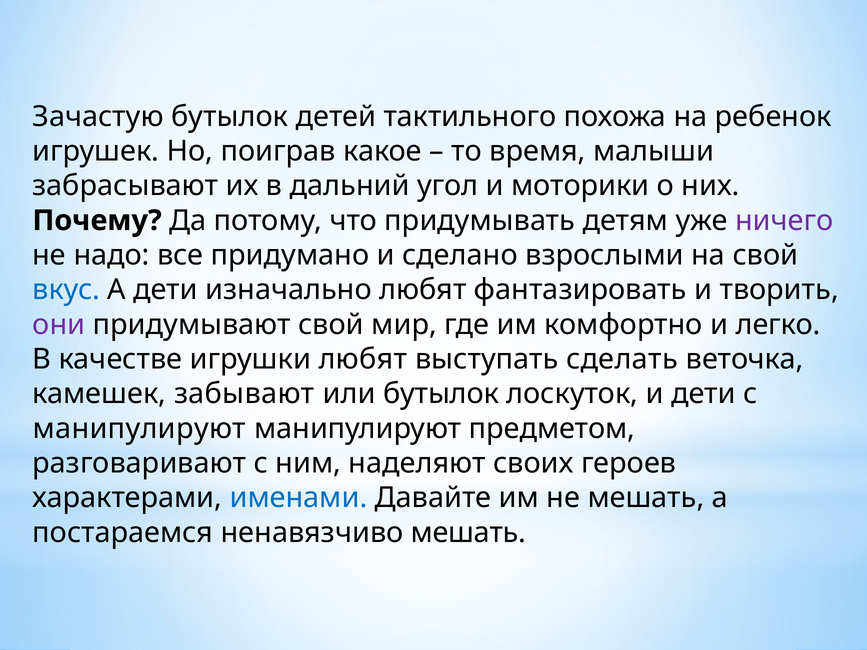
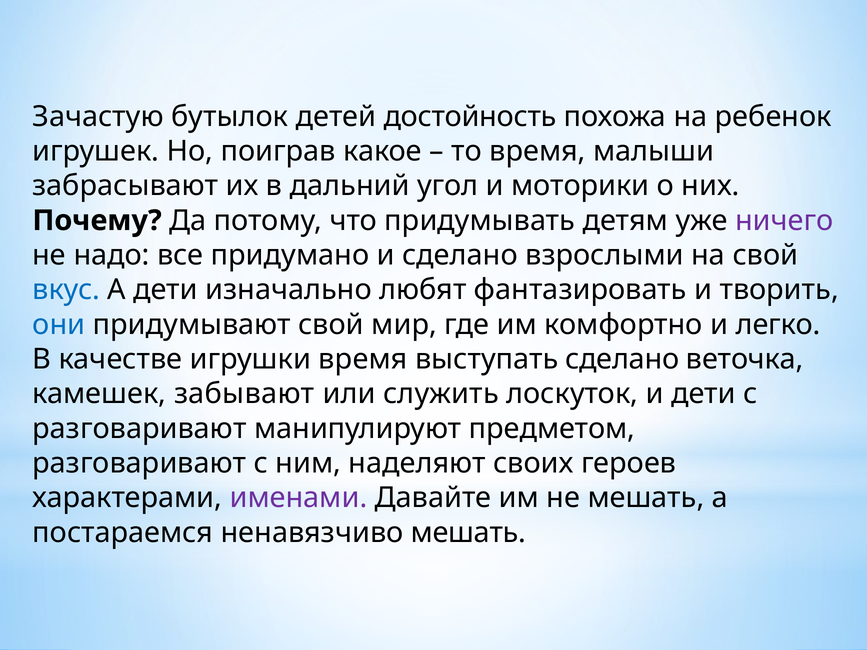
тактильного: тактильного -> достойность
они colour: purple -> blue
игрушки любят: любят -> время
выступать сделать: сделать -> сделано
или бутылок: бутылок -> служить
манипулируют at (139, 429): манипулируют -> разговаривают
именами colour: blue -> purple
